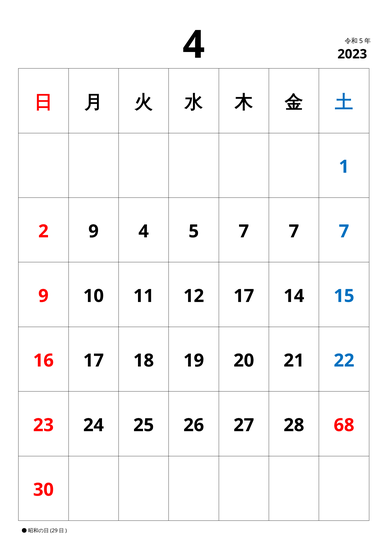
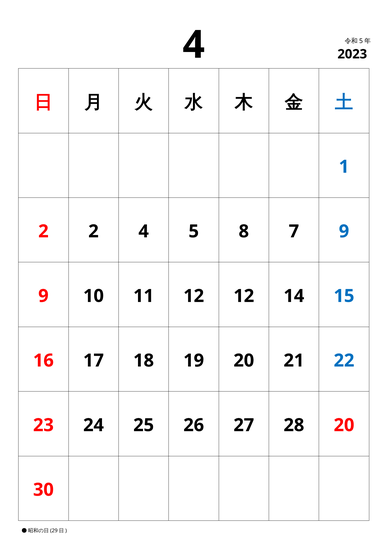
2 9: 9 -> 2
5 7: 7 -> 8
7 at (344, 231): 7 -> 9
12 17: 17 -> 12
28 68: 68 -> 20
